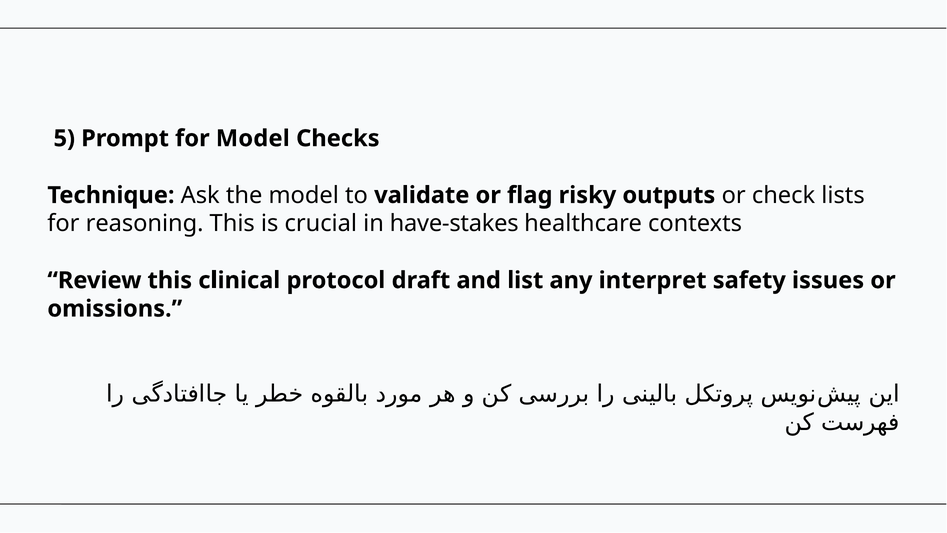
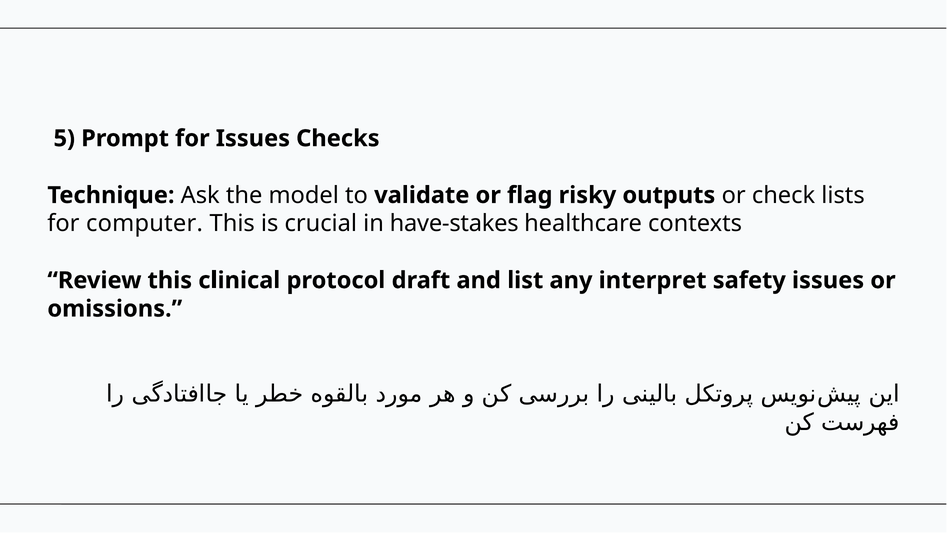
for Model: Model -> Issues
reasoning: reasoning -> computer
